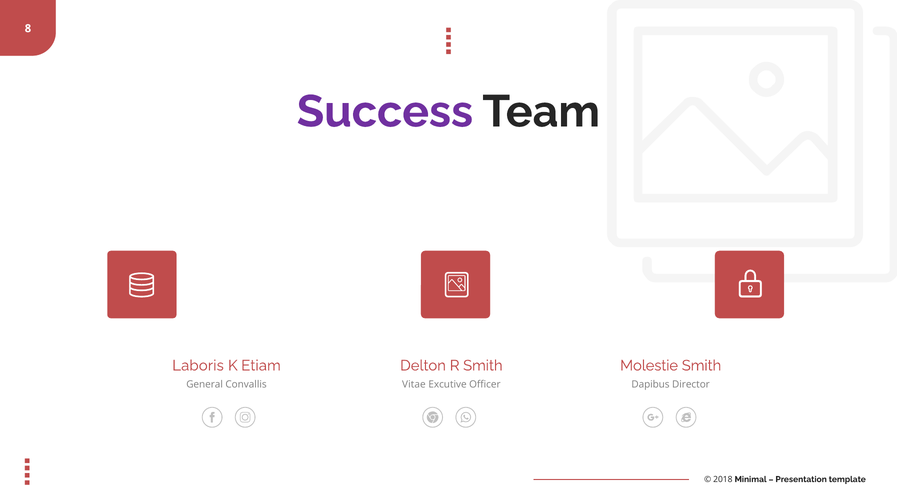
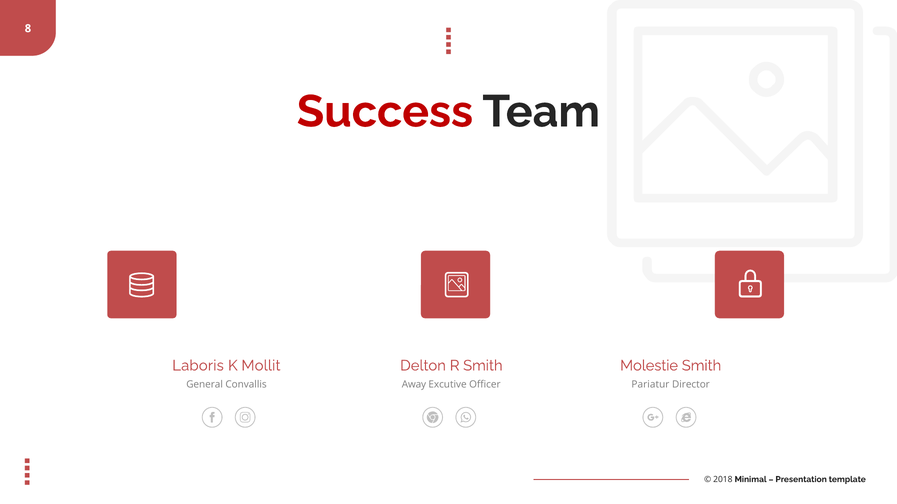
Success colour: purple -> red
Etiam: Etiam -> Mollit
Vitae: Vitae -> Away
Dapibus: Dapibus -> Pariatur
